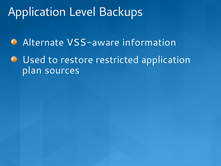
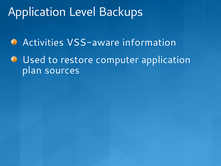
Alternate: Alternate -> Activities
restricted: restricted -> computer
